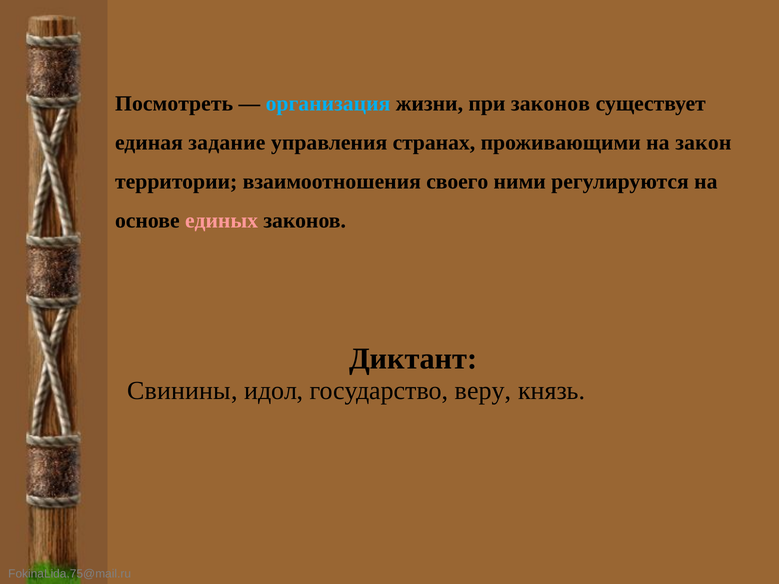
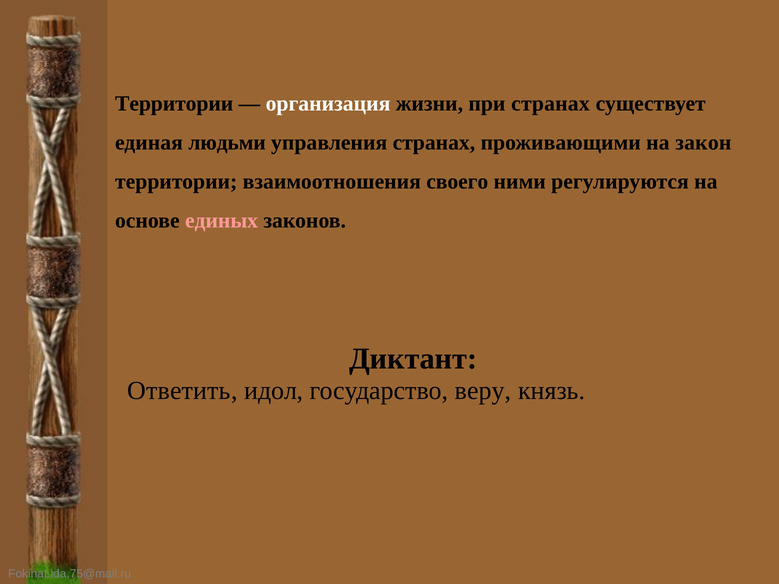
Посмотреть at (174, 104): Посмотреть -> Территории
организация colour: light blue -> white
при законов: законов -> странах
задание: задание -> людьми
Свинины: Свинины -> Ответить
